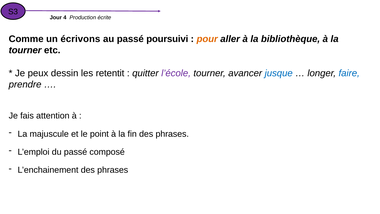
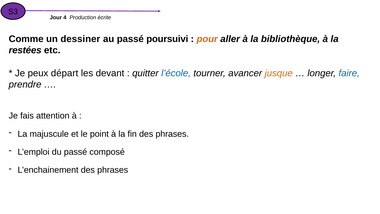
écrivons: écrivons -> dessiner
tourner at (25, 50): tourner -> restées
dessin: dessin -> départ
retentit: retentit -> devant
l’école colour: purple -> blue
jusque colour: blue -> orange
